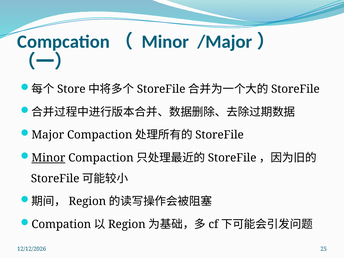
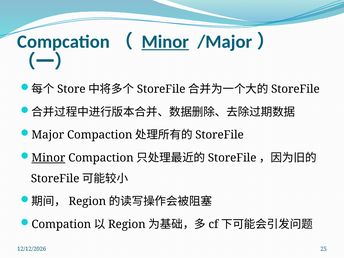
Minor at (165, 42) underline: none -> present
